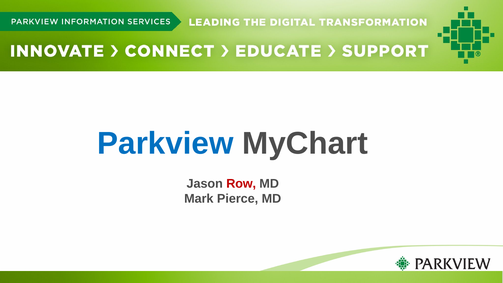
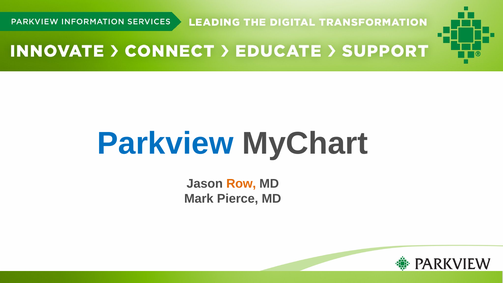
Row colour: red -> orange
